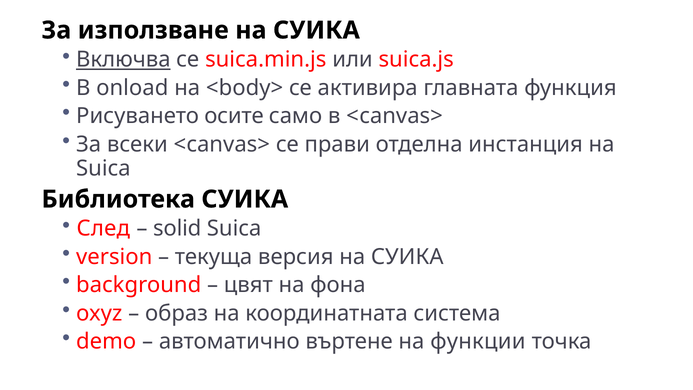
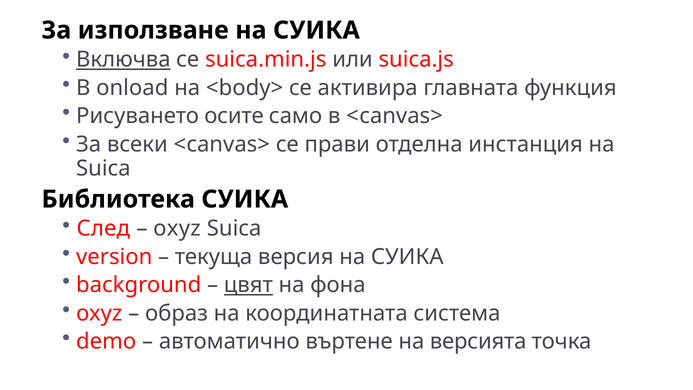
solid at (177, 229): solid -> oxyz
цвят underline: none -> present
функции: функции -> версията
